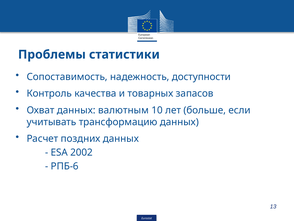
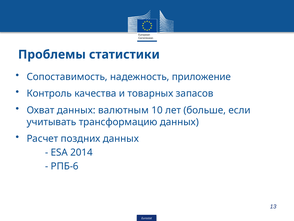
доступности: доступности -> приложение
2002: 2002 -> 2014
